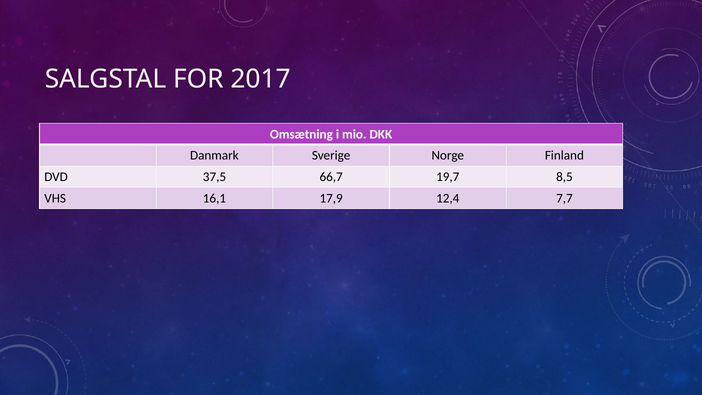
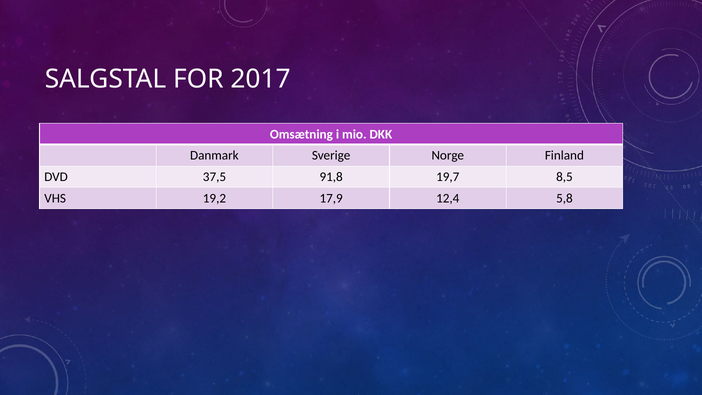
66,7: 66,7 -> 91,8
16,1: 16,1 -> 19,2
7,7: 7,7 -> 5,8
